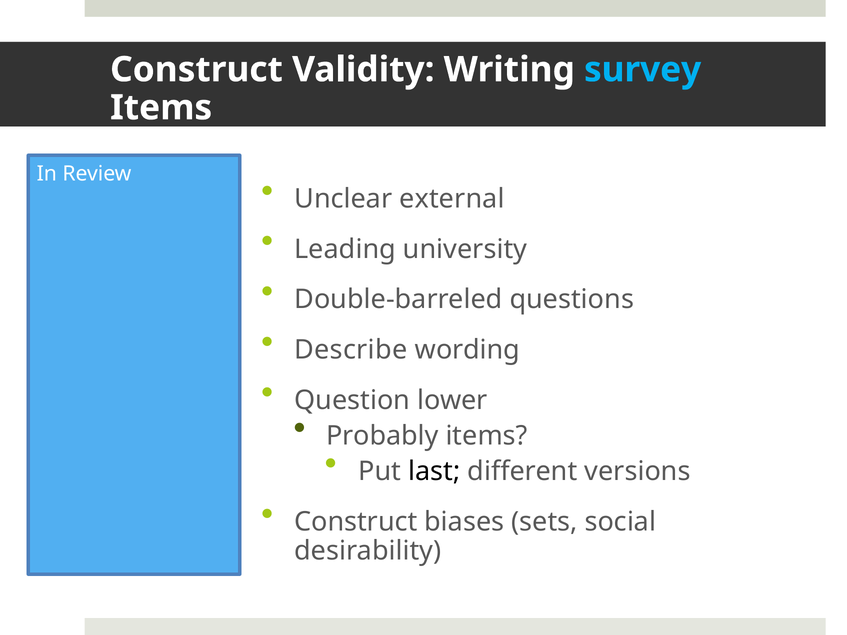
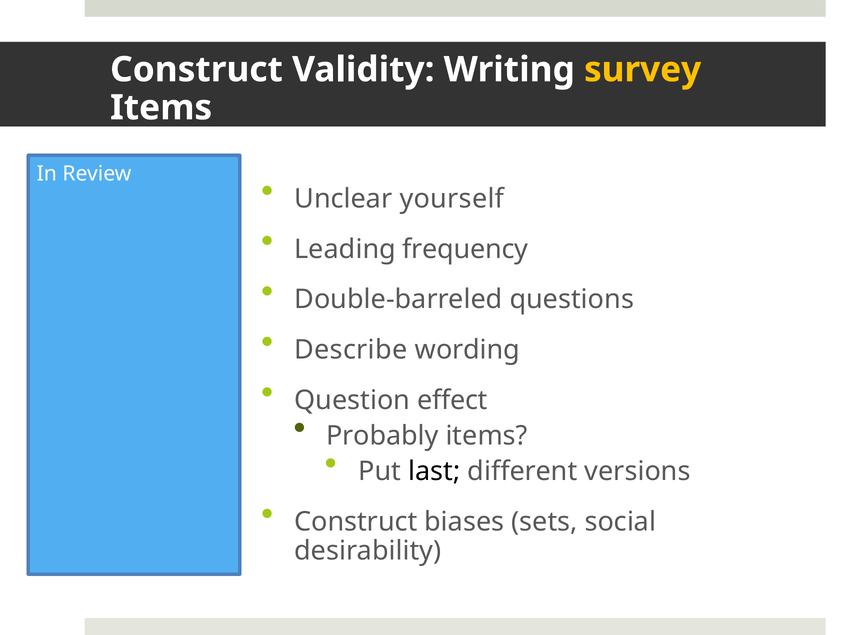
survey colour: light blue -> yellow
external: external -> yourself
university: university -> frequency
lower: lower -> effect
